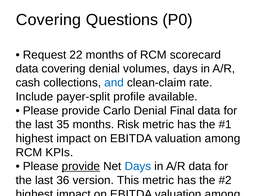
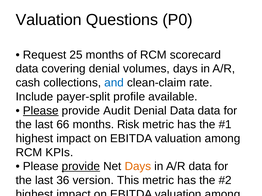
Covering at (49, 20): Covering -> Valuation
22: 22 -> 25
Please at (41, 111) underline: none -> present
Carlo: Carlo -> Audit
Denial Final: Final -> Data
35: 35 -> 66
Days at (138, 167) colour: blue -> orange
